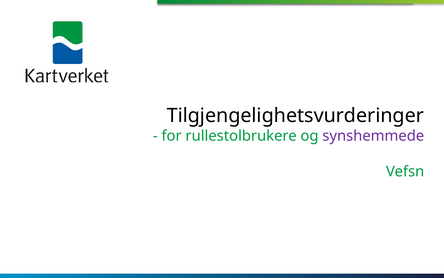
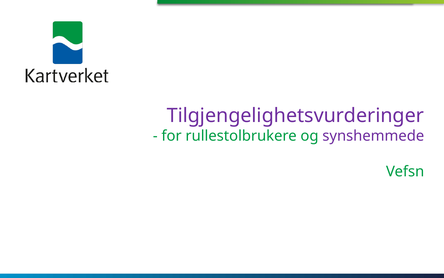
Tilgjengelighetsvurderinger colour: black -> purple
